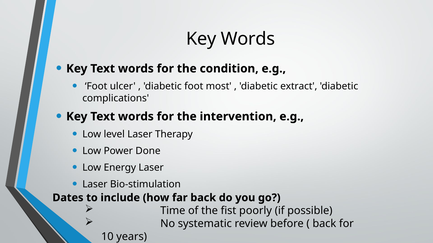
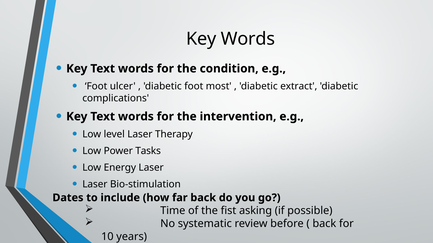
Done: Done -> Tasks
poorly: poorly -> asking
